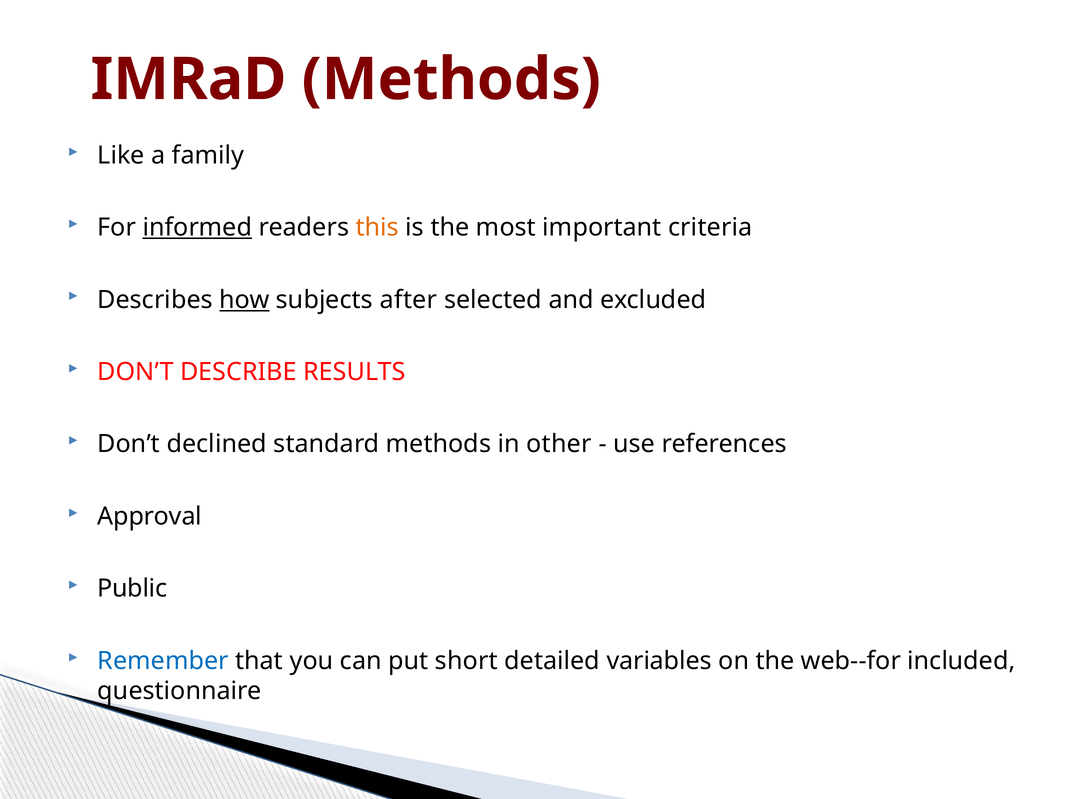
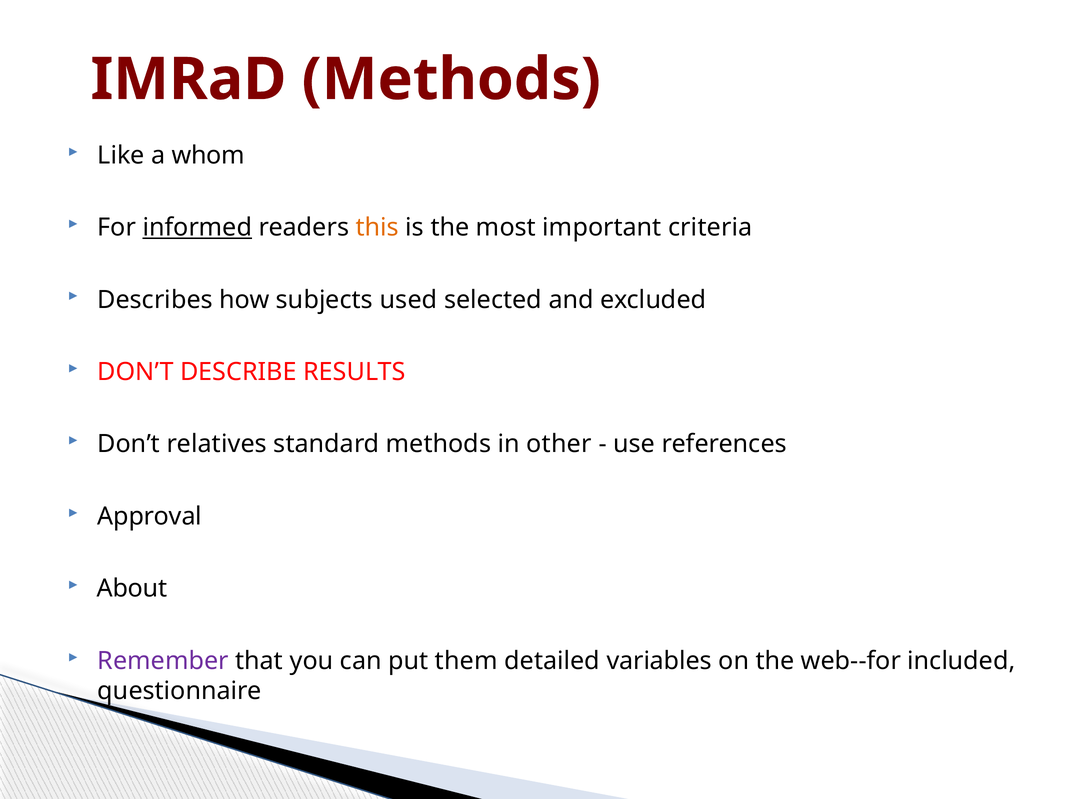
family: family -> whom
how underline: present -> none
after: after -> used
declined: declined -> relatives
Public: Public -> About
Remember colour: blue -> purple
short: short -> them
